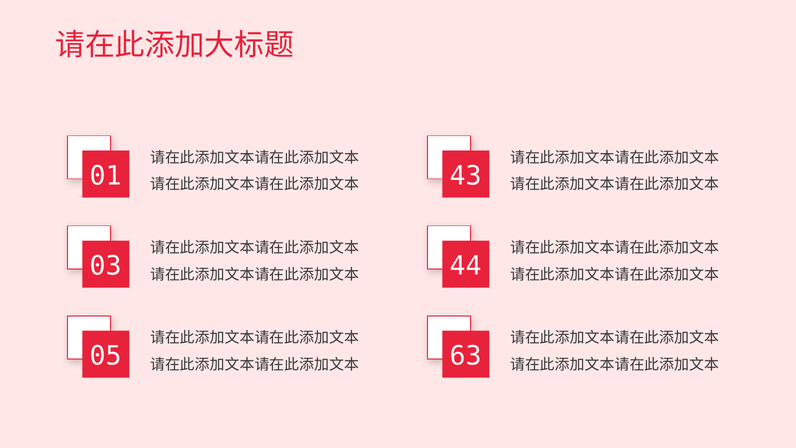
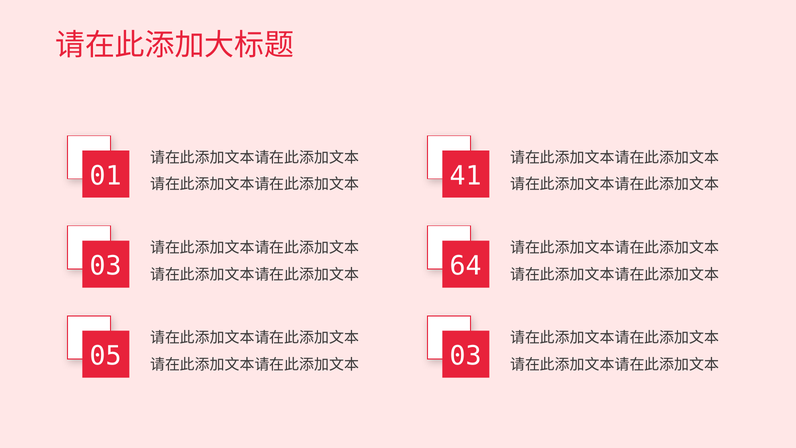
43: 43 -> 41
44: 44 -> 64
63 at (466, 356): 63 -> 03
